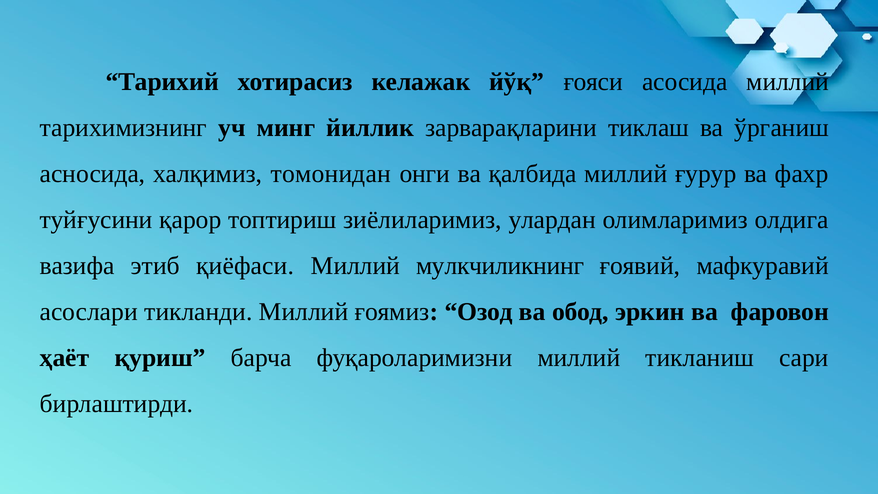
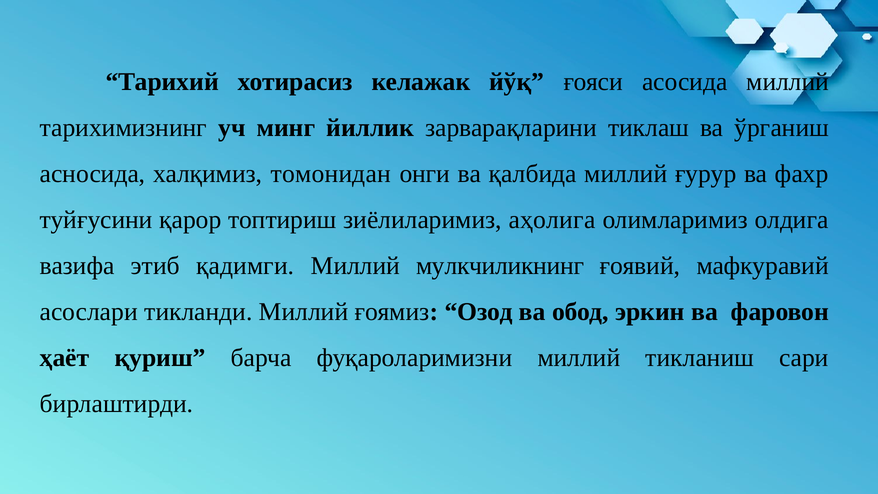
улардан: улардан -> аҳолига
қиёфаси: қиёфаси -> қадимги
